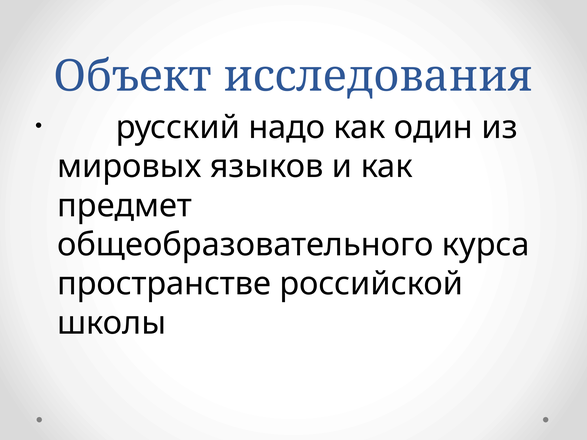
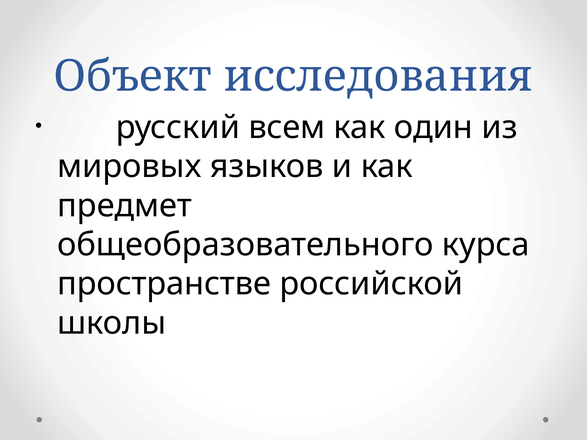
надо: надо -> всем
